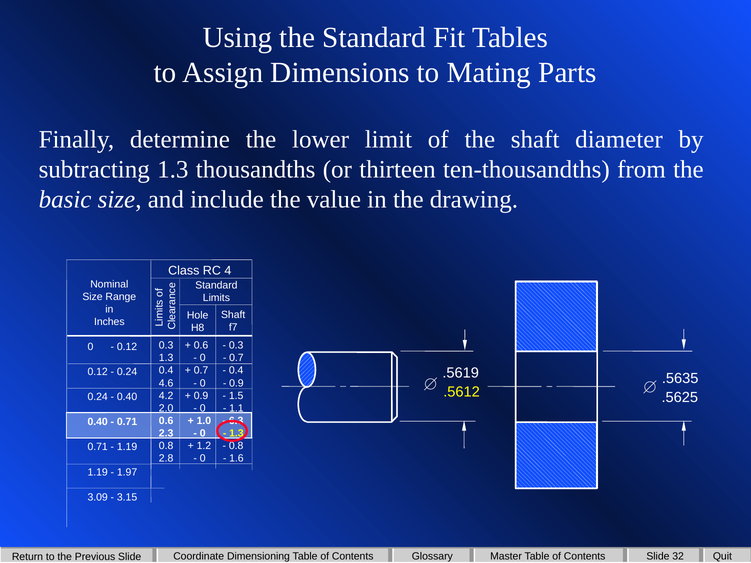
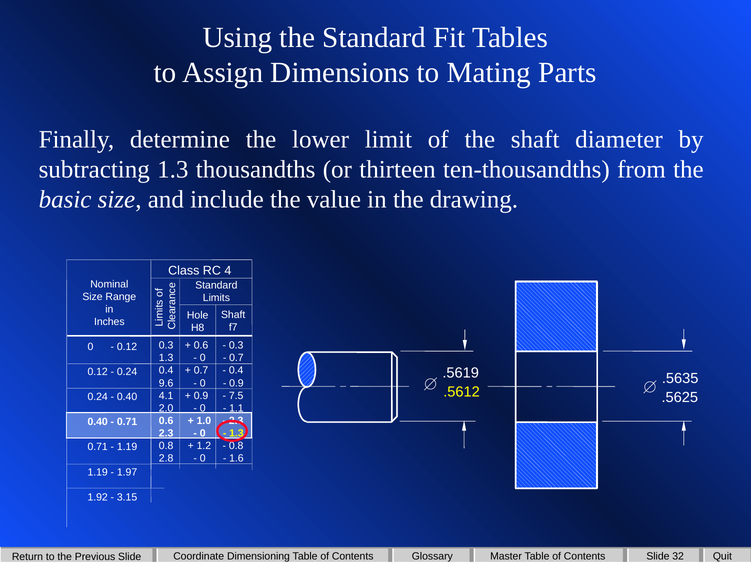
4.6: 4.6 -> 9.6
4.2: 4.2 -> 4.1
1.5: 1.5 -> 7.5
6.3 at (236, 421): 6.3 -> 2.3
3.09: 3.09 -> 1.92
